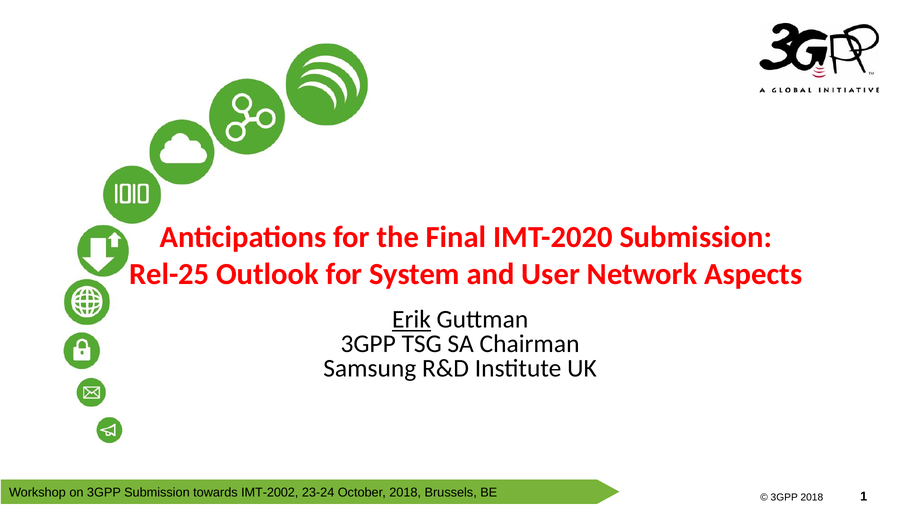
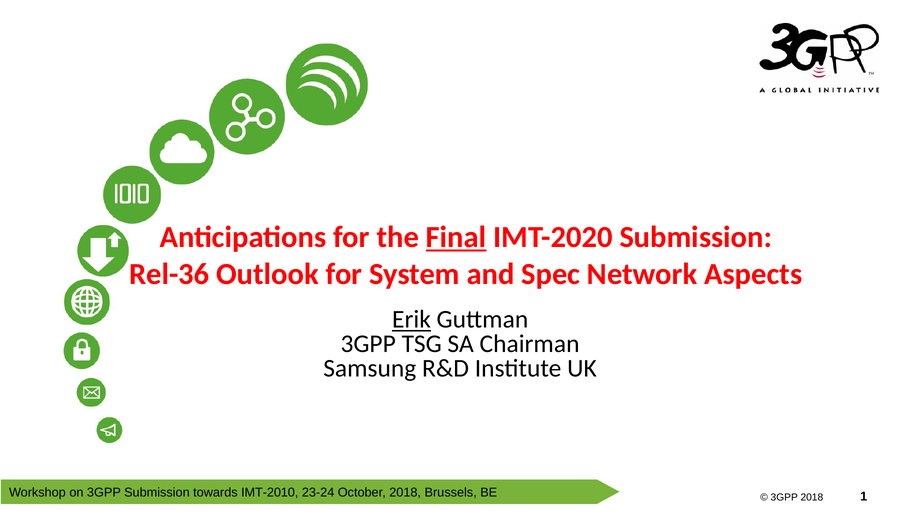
Final underline: none -> present
Rel-25: Rel-25 -> Rel-36
User: User -> Spec
IMT-2002: IMT-2002 -> IMT-2010
